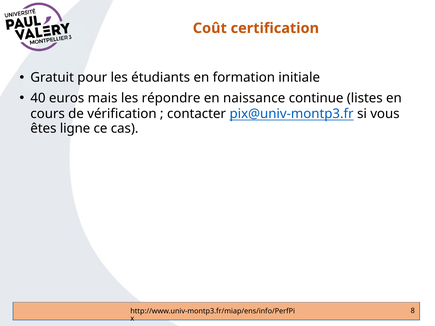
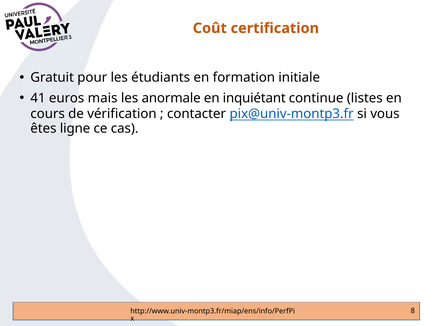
40: 40 -> 41
répondre: répondre -> anormale
naissance: naissance -> inquiétant
